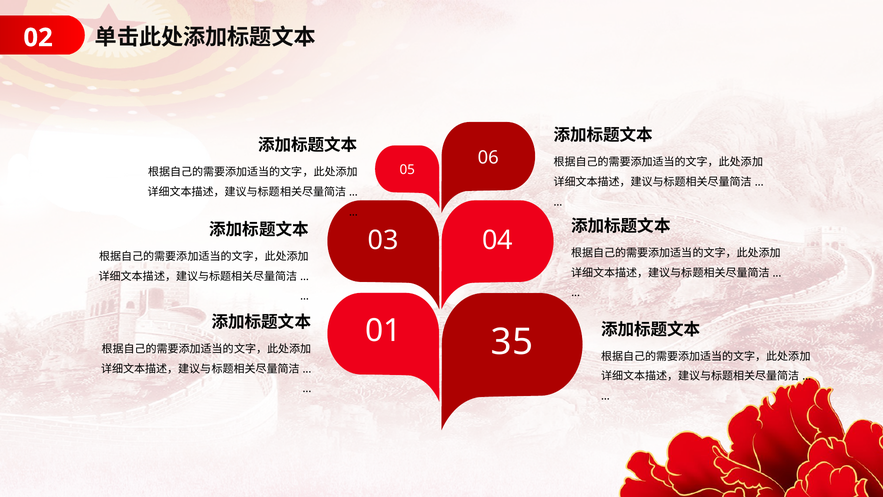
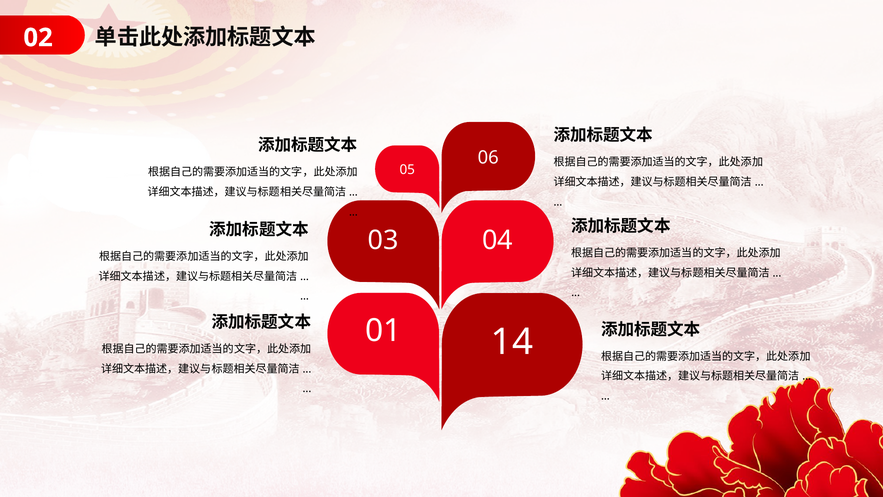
35: 35 -> 14
